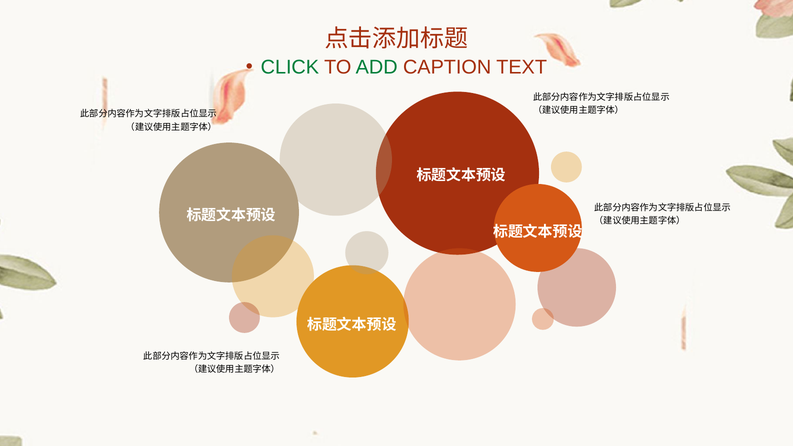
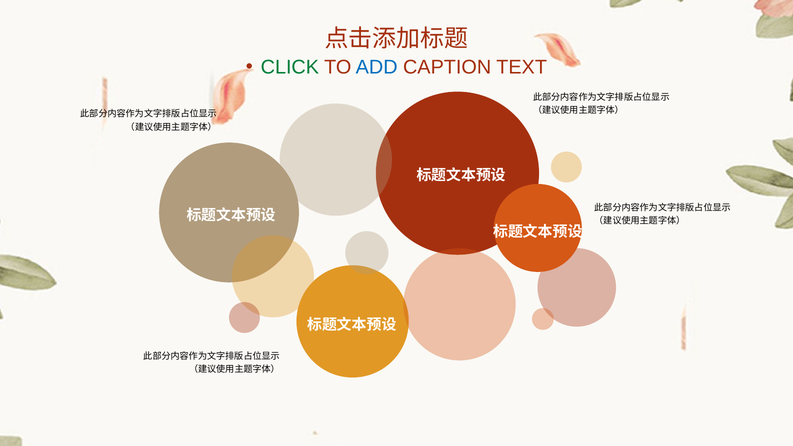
ADD colour: green -> blue
